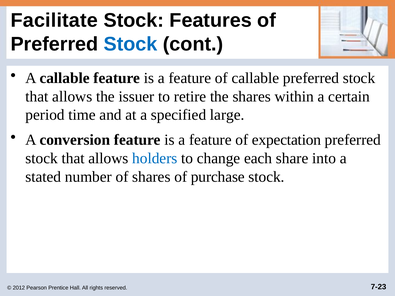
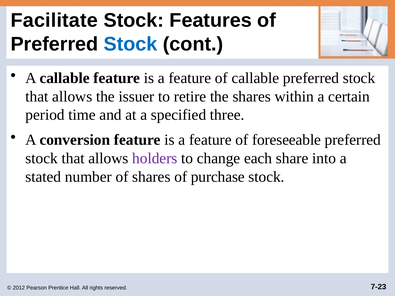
large: large -> three
expectation: expectation -> foreseeable
holders colour: blue -> purple
